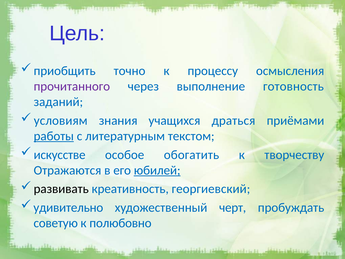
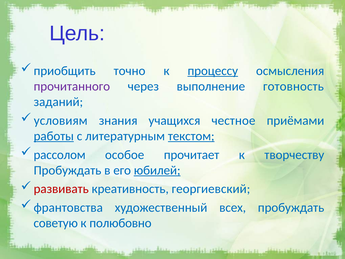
процессу underline: none -> present
драться: драться -> честное
текстом underline: none -> present
искусстве: искусстве -> рассолом
обогатить: обогатить -> прочитает
Отражаются at (67, 170): Отражаются -> Пробуждать
развивать colour: black -> red
удивительно: удивительно -> франтовства
черт: черт -> всех
